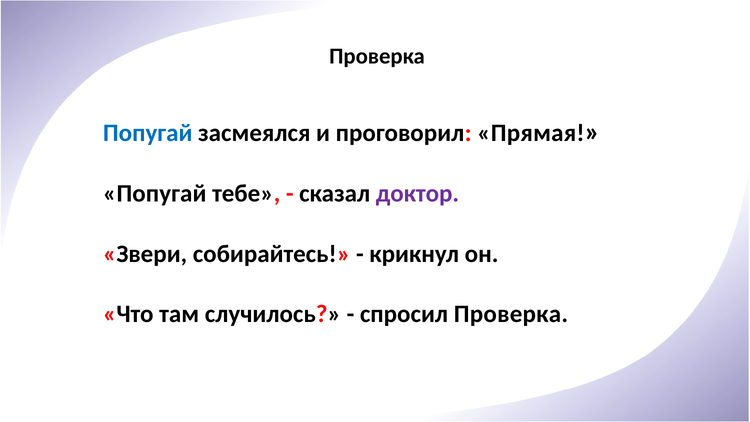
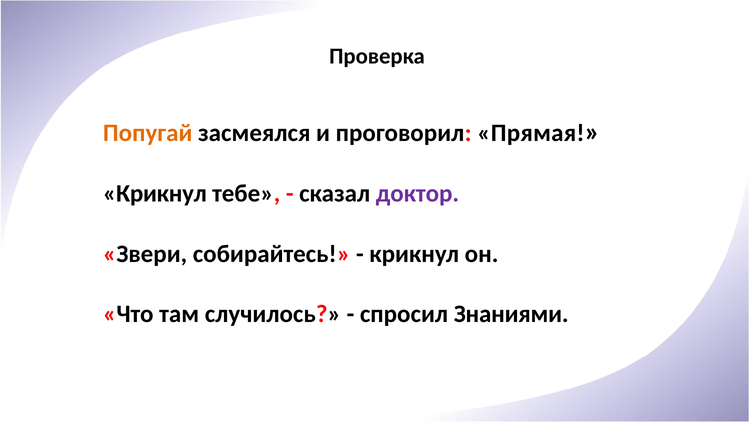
Попугай at (148, 133) colour: blue -> orange
Попугай at (155, 194): Попугай -> Крикнул
спросил Проверка: Проверка -> Знаниями
